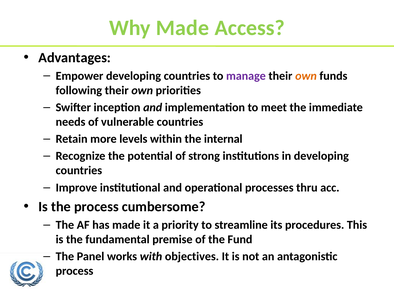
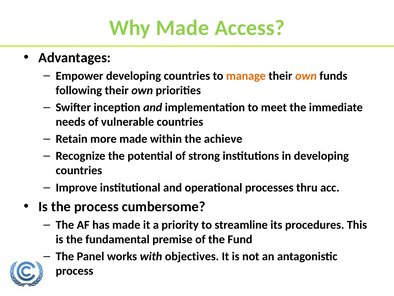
manage colour: purple -> orange
more levels: levels -> made
internal: internal -> achieve
